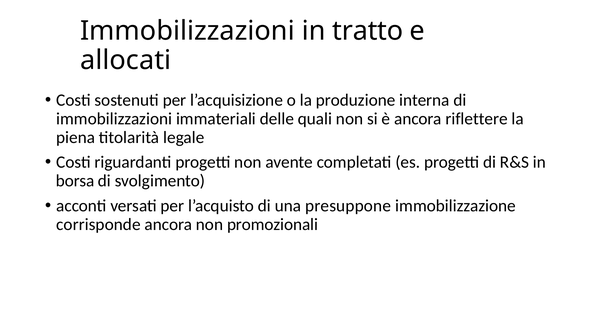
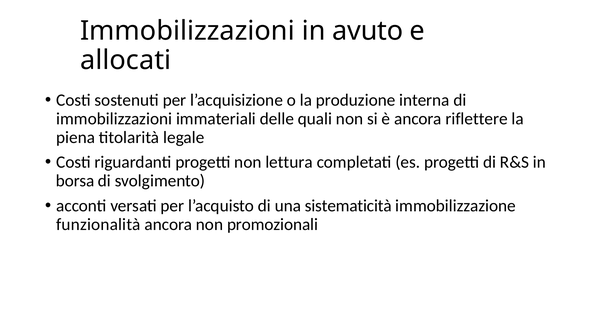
tratto: tratto -> avuto
avente: avente -> lettura
presuppone: presuppone -> sistematicità
corrisponde: corrisponde -> funzionalità
